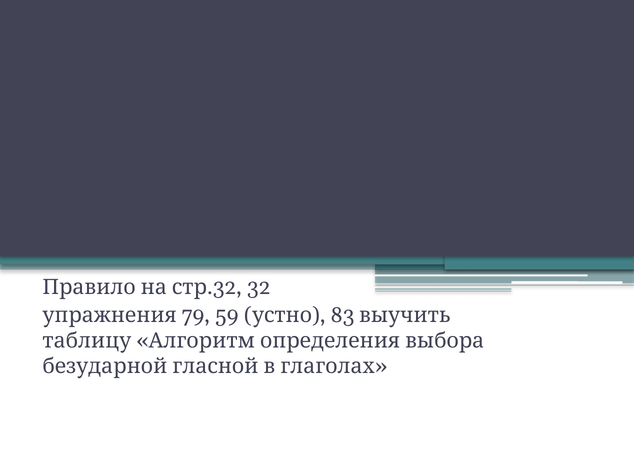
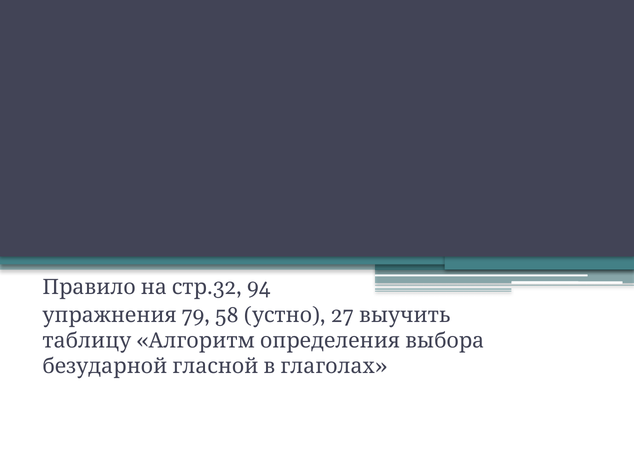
32: 32 -> 94
59: 59 -> 58
83: 83 -> 27
